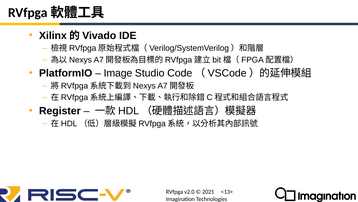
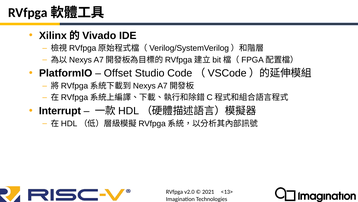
Image: Image -> Offset
Register: Register -> Interrupt
